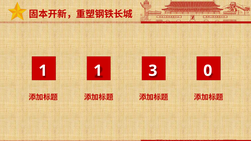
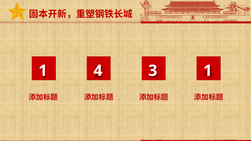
1 1: 1 -> 4
3 0: 0 -> 1
